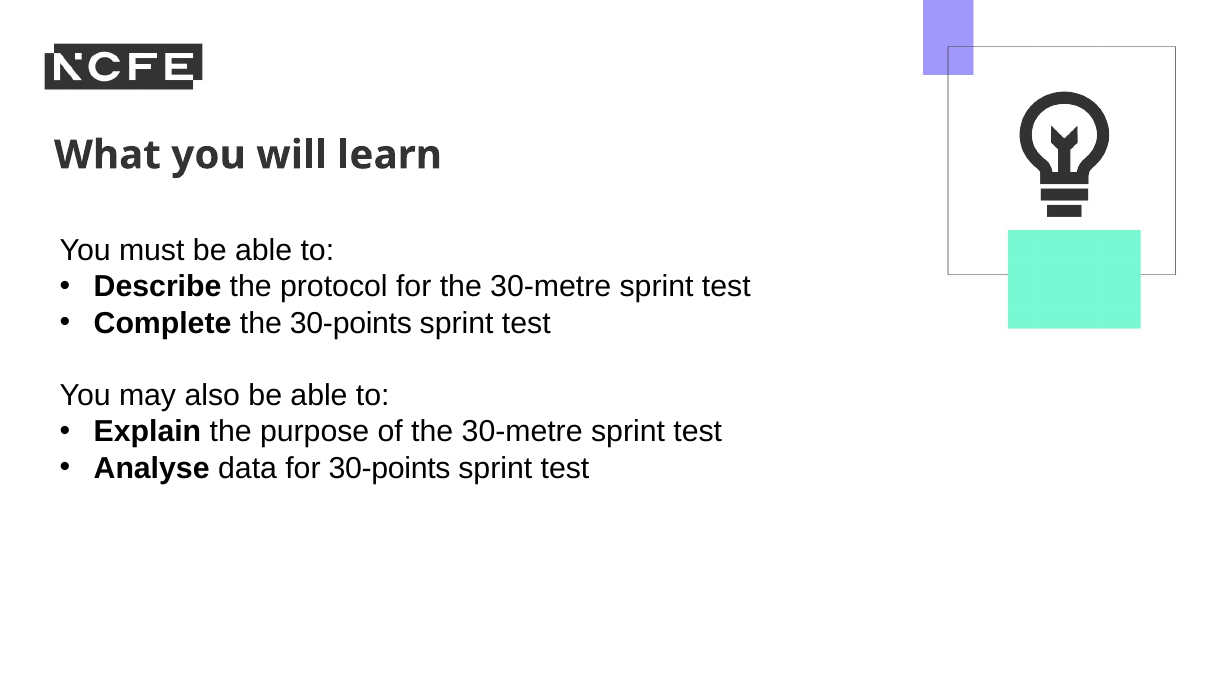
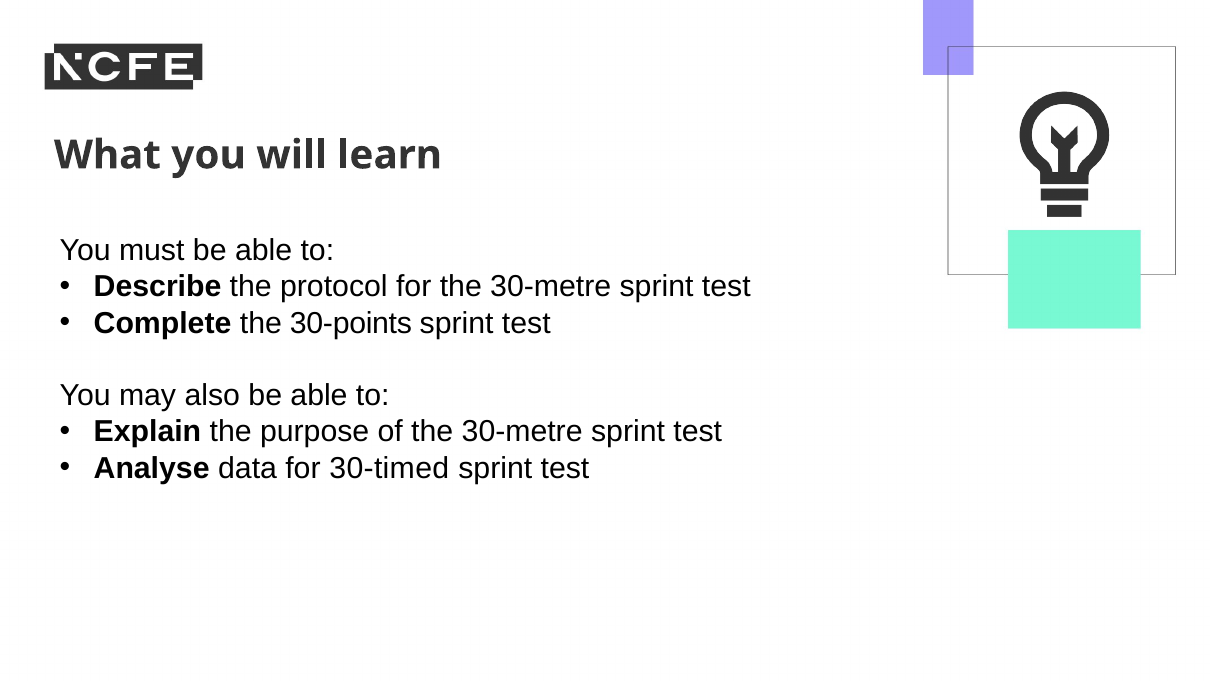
for 30-points: 30-points -> 30-timed
